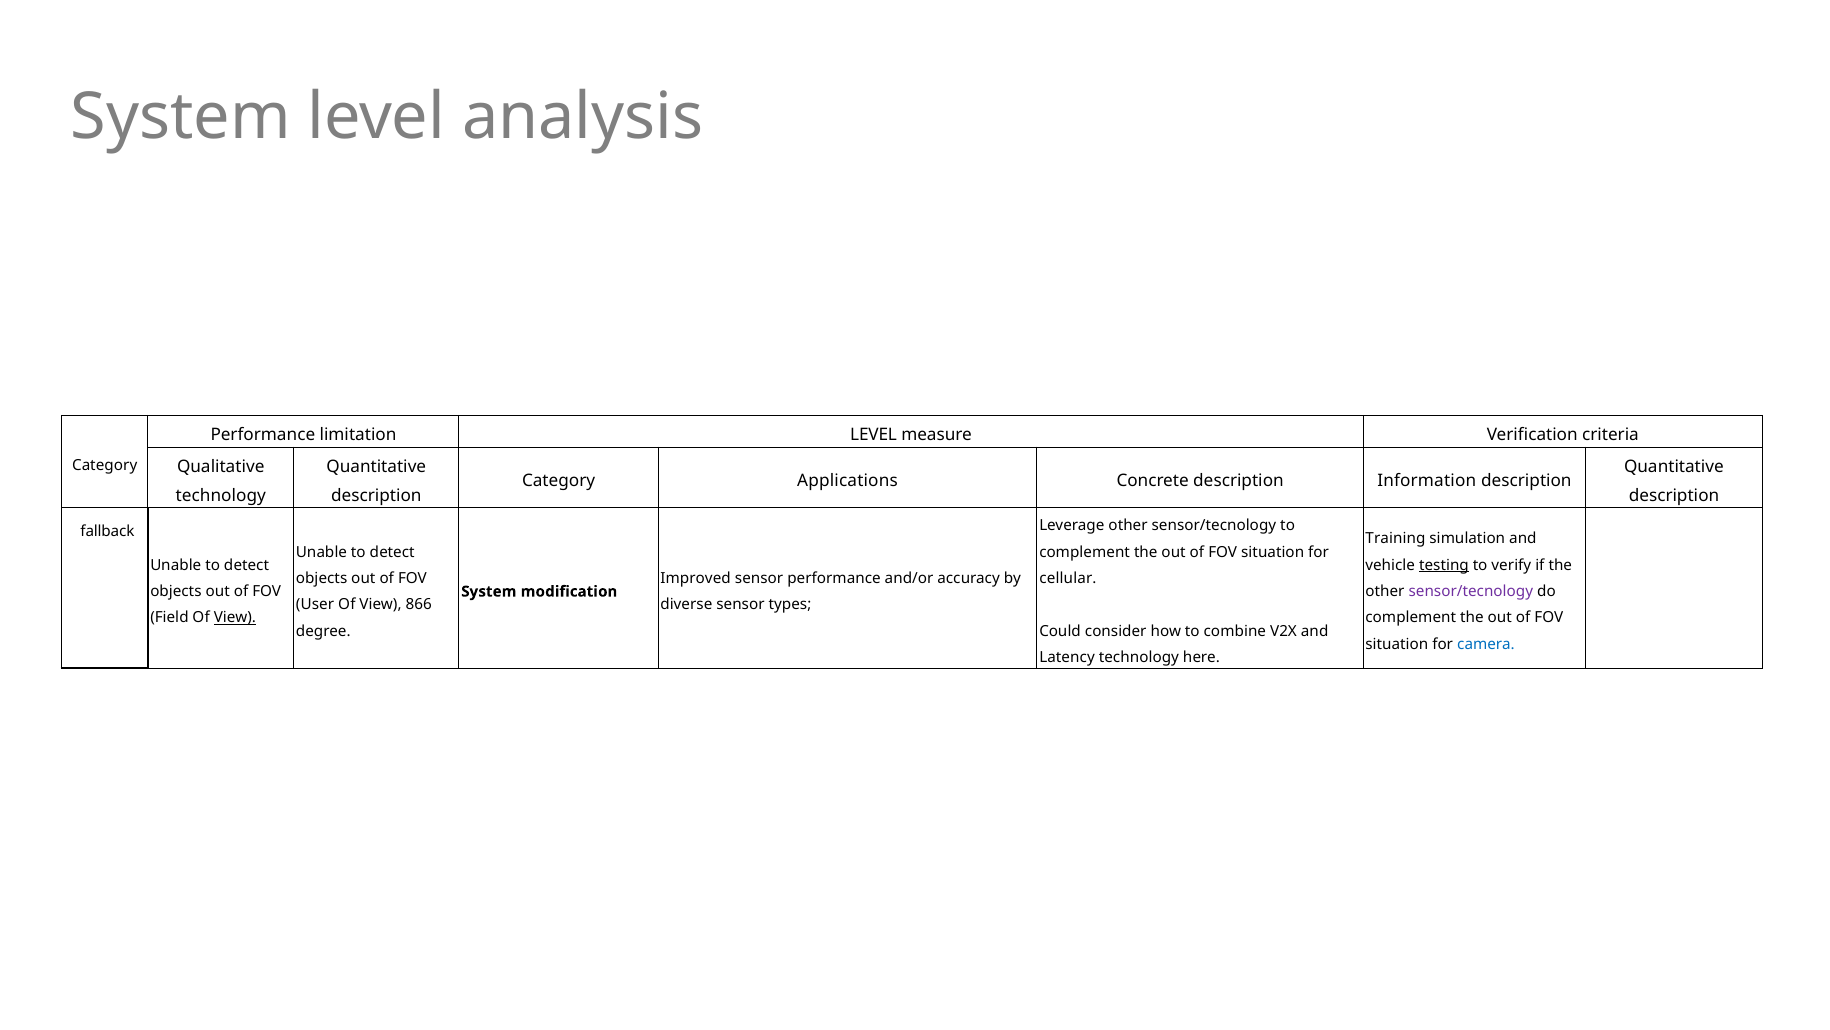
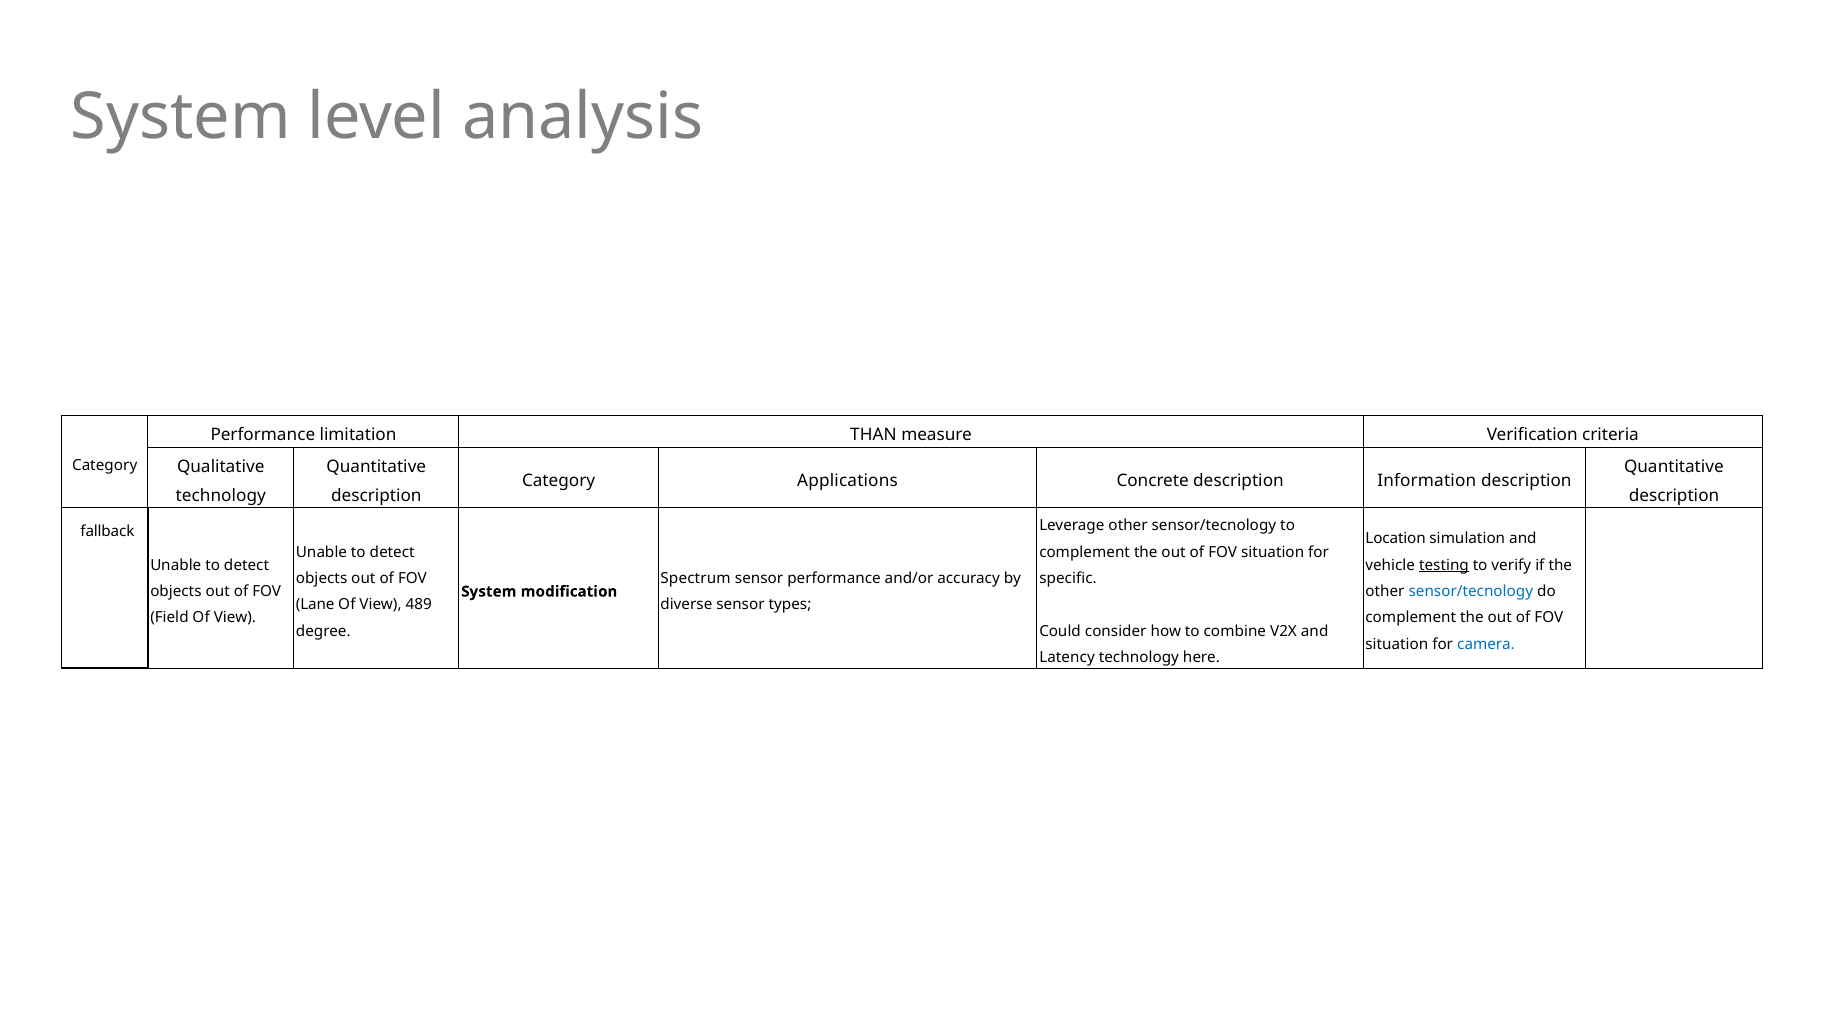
limitation LEVEL: LEVEL -> THAN
Training: Training -> Location
Improved: Improved -> Spectrum
cellular: cellular -> specific
sensor/tecnology at (1471, 591) colour: purple -> blue
User: User -> Lane
866: 866 -> 489
View at (235, 618) underline: present -> none
